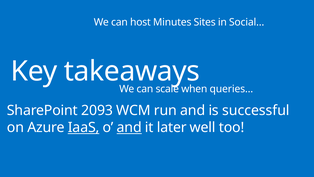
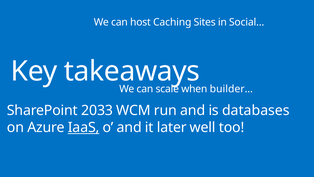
Minutes: Minutes -> Caching
queries…: queries… -> builder…
2093: 2093 -> 2033
successful: successful -> databases
and at (129, 127) underline: present -> none
